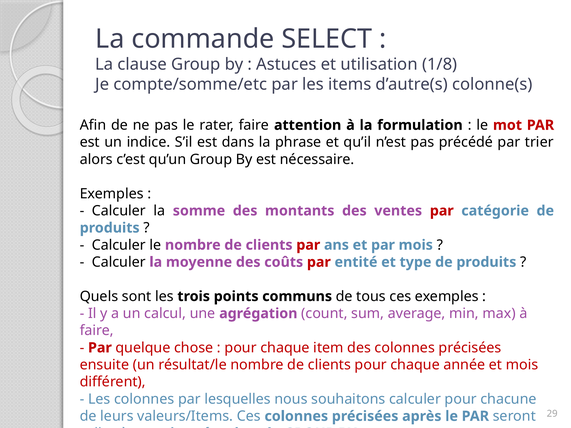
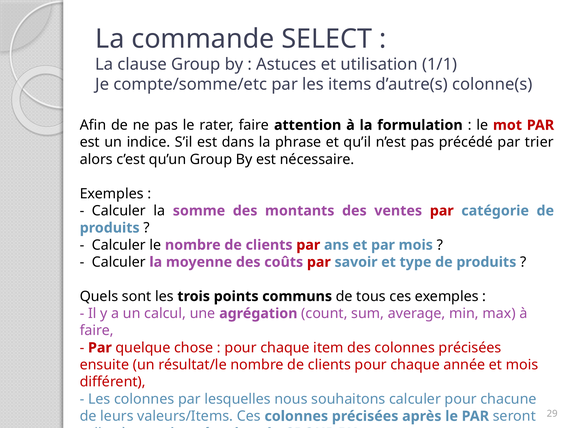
1/8: 1/8 -> 1/1
entité: entité -> savoir
